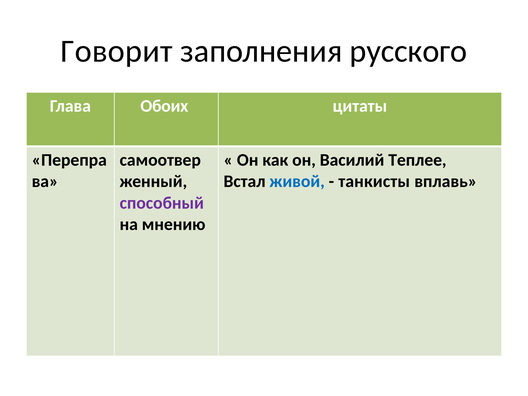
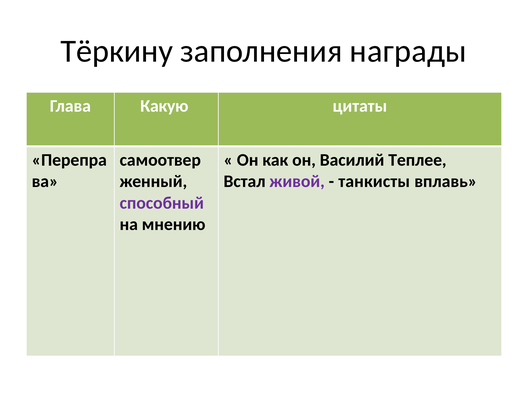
Говорит: Говорит -> Тёркину
русского: русского -> награды
Обоих: Обоих -> Какую
живой colour: blue -> purple
